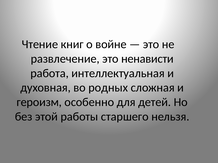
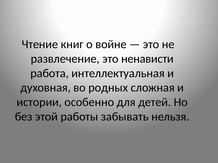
героизм: героизм -> истории
старшего: старшего -> забывать
